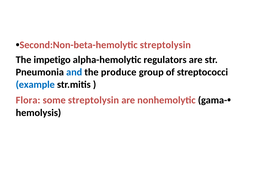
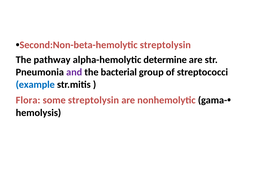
impetigo: impetigo -> pathway
regulators: regulators -> determine
and colour: blue -> purple
produce: produce -> bacterial
